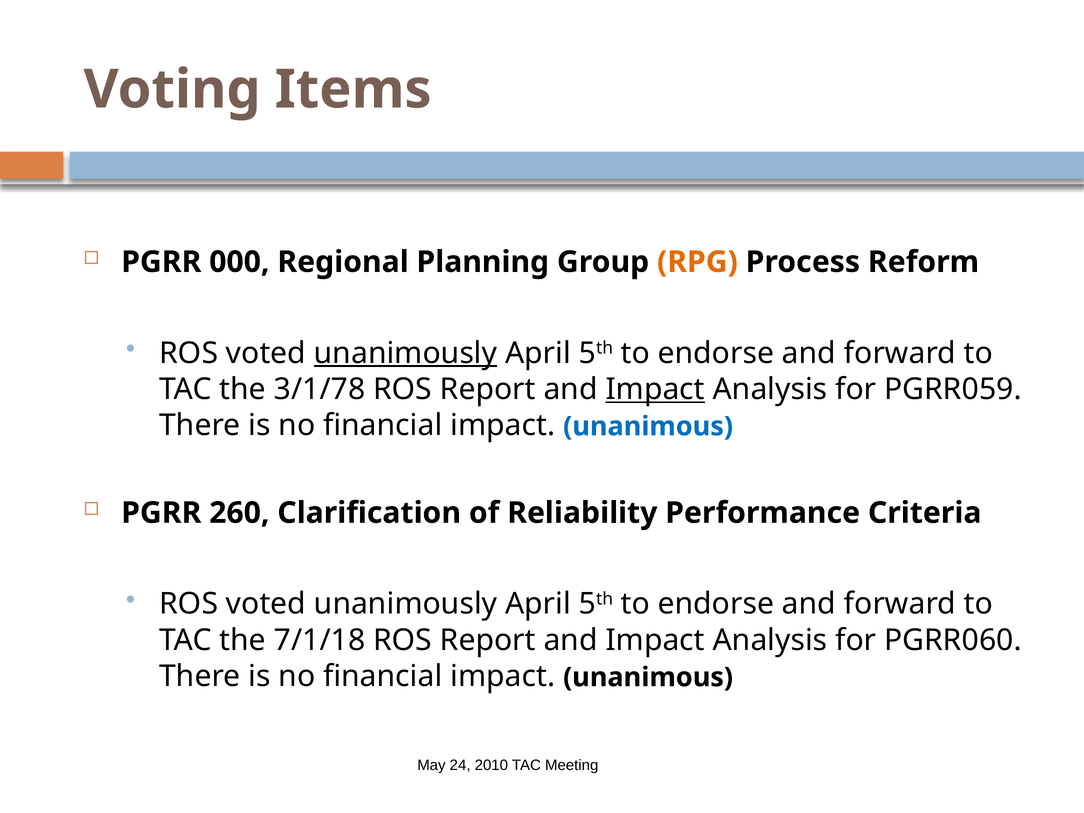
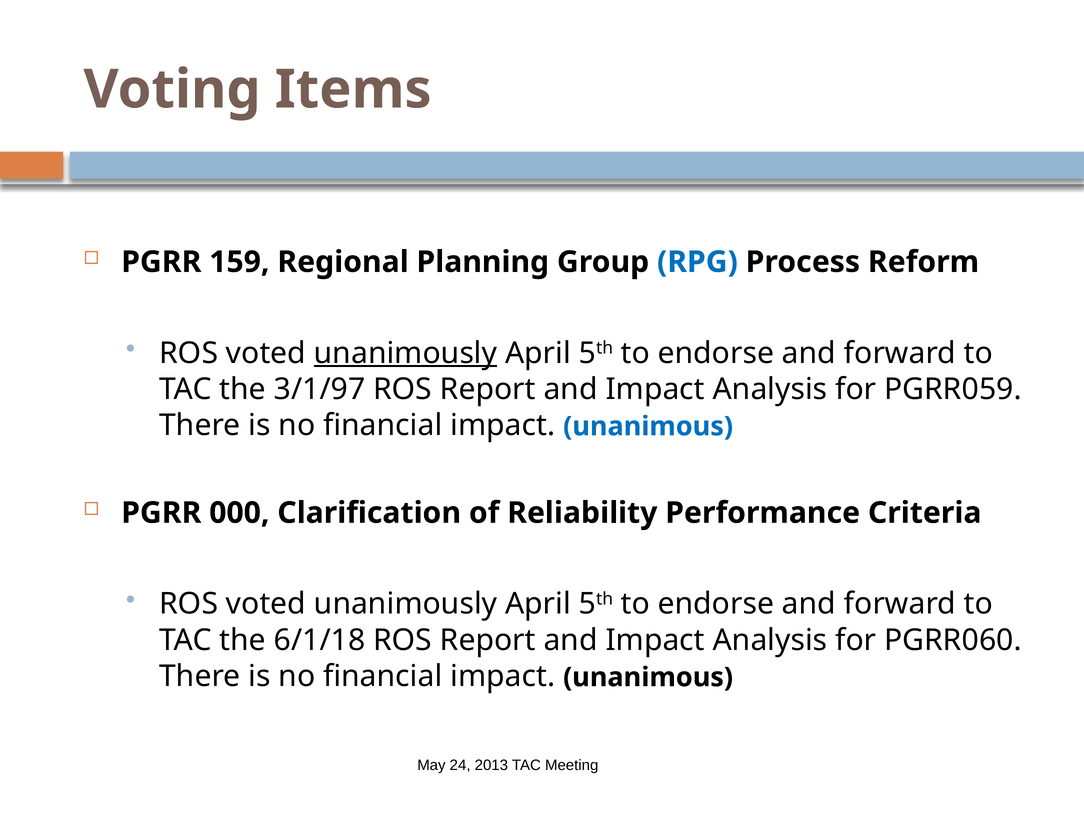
000: 000 -> 159
RPG colour: orange -> blue
3/1/78: 3/1/78 -> 3/1/97
Impact at (655, 389) underline: present -> none
260: 260 -> 000
7/1/18: 7/1/18 -> 6/1/18
2010: 2010 -> 2013
